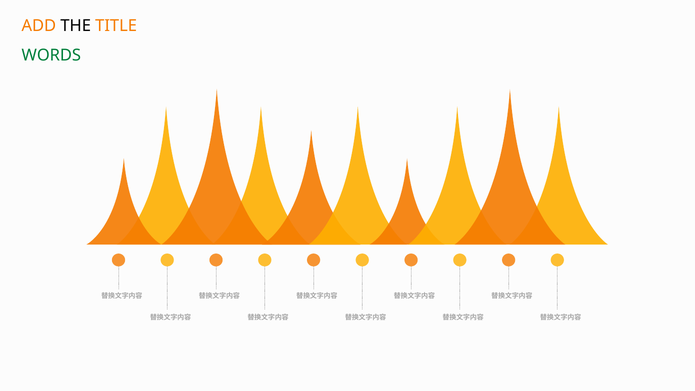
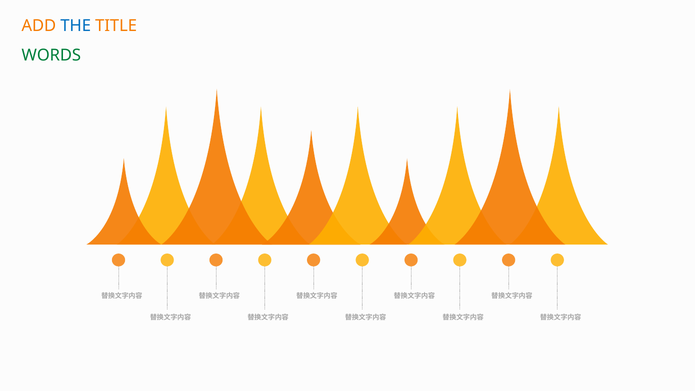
THE colour: black -> blue
